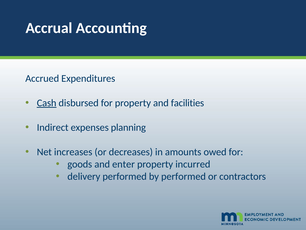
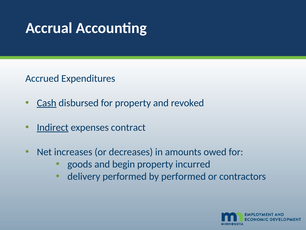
facilities: facilities -> revoked
Indirect underline: none -> present
planning: planning -> contract
enter: enter -> begin
